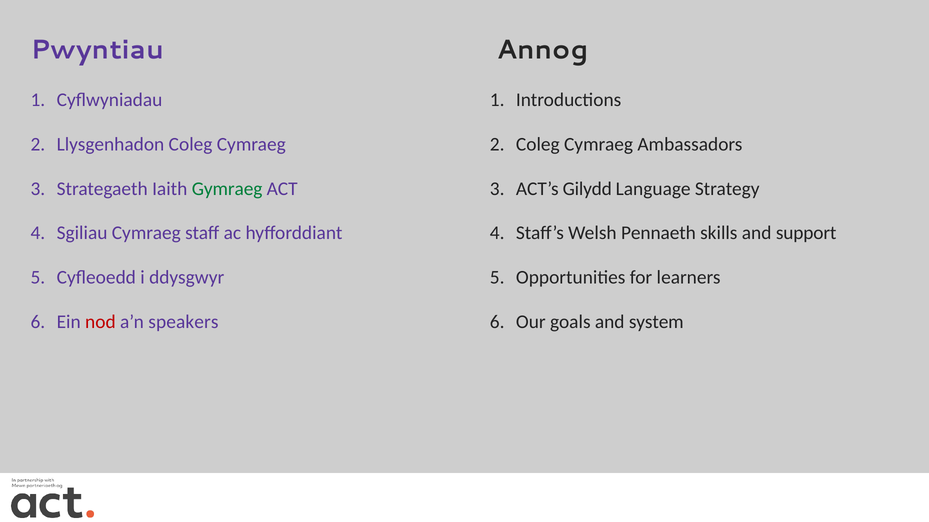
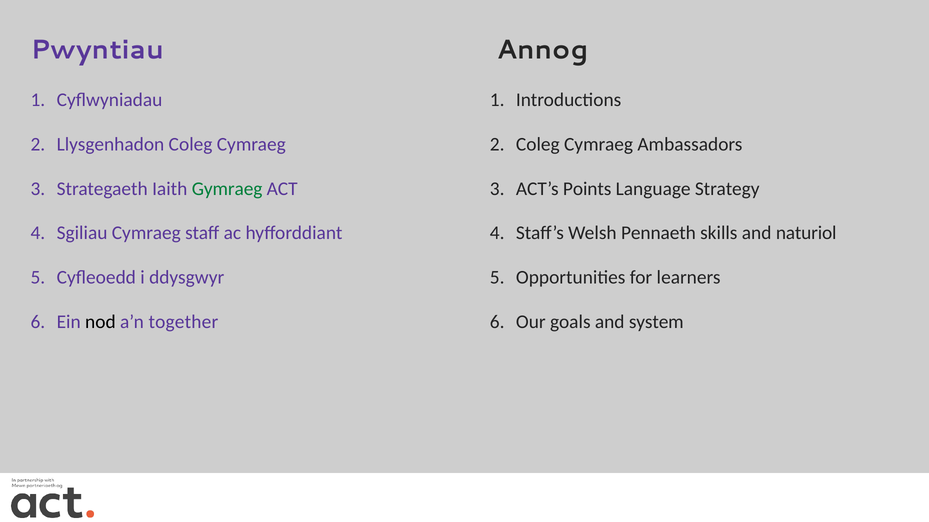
Gilydd: Gilydd -> Points
support: support -> naturiol
nod colour: red -> black
speakers: speakers -> together
